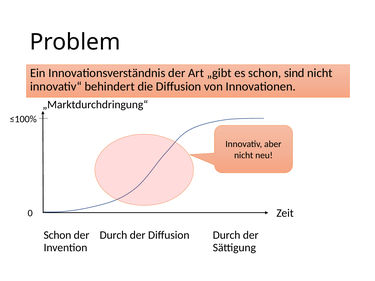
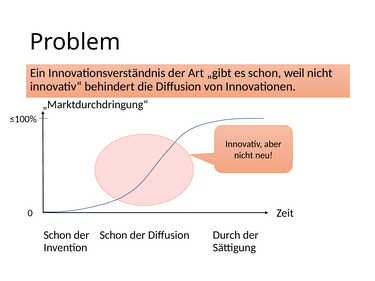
sind: sind -> weil
Durch at (113, 235): Durch -> Schon
